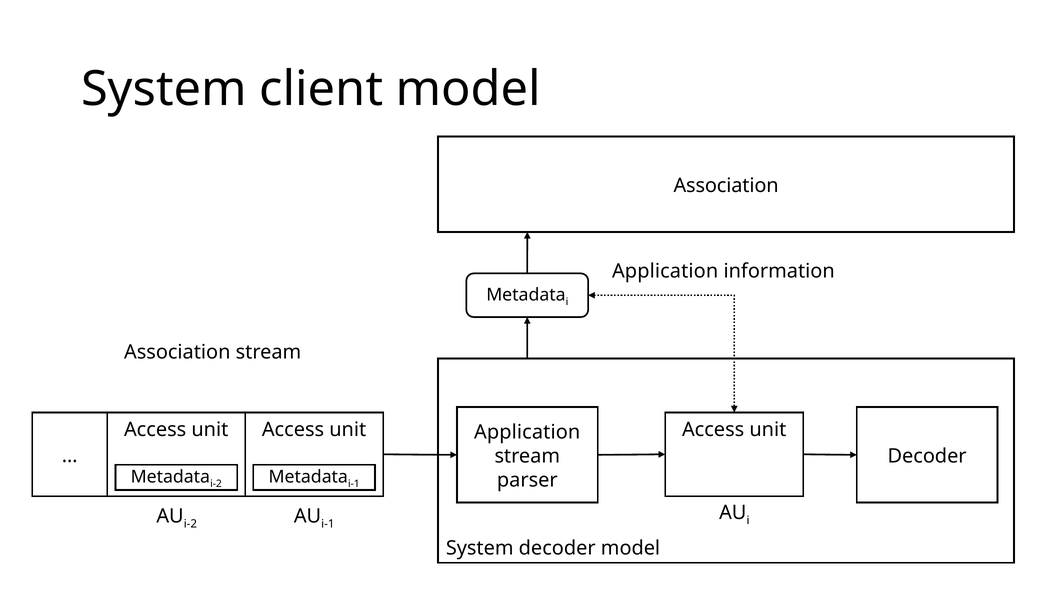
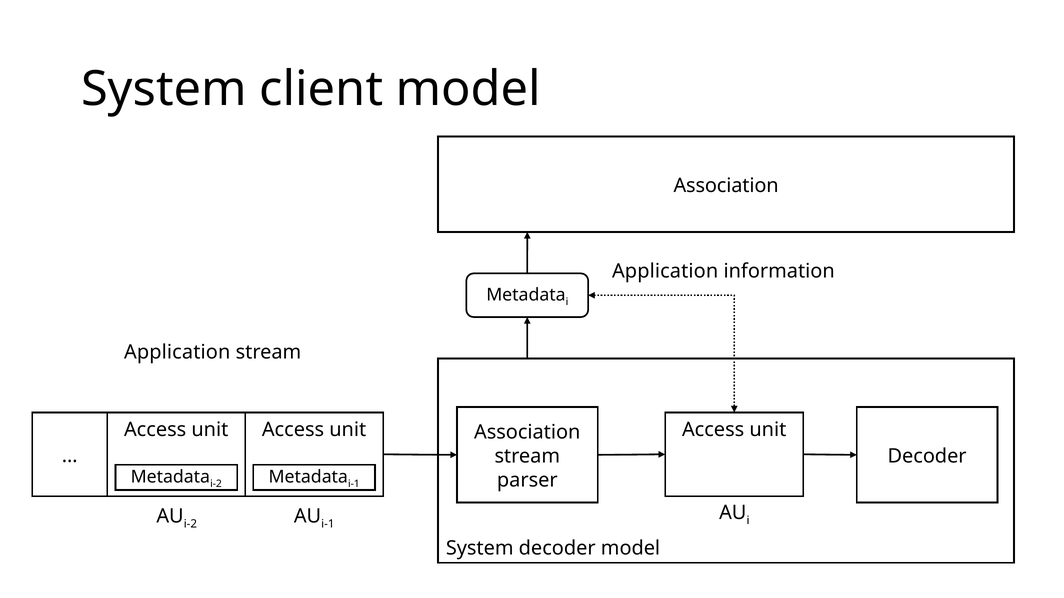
Association at (177, 352): Association -> Application
Application at (527, 433): Application -> Association
